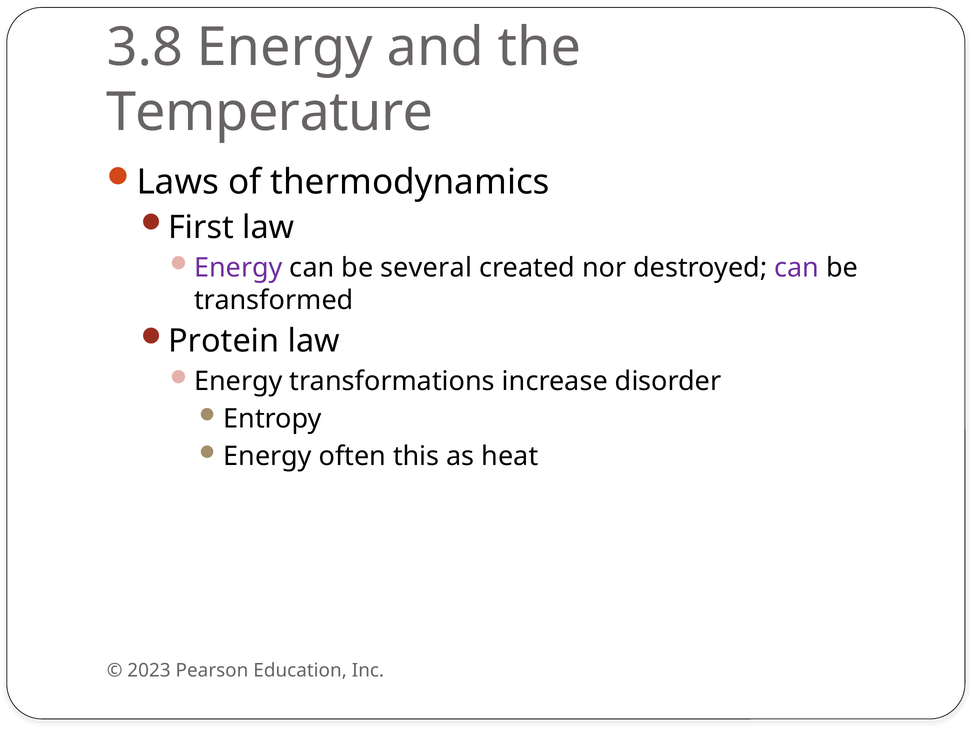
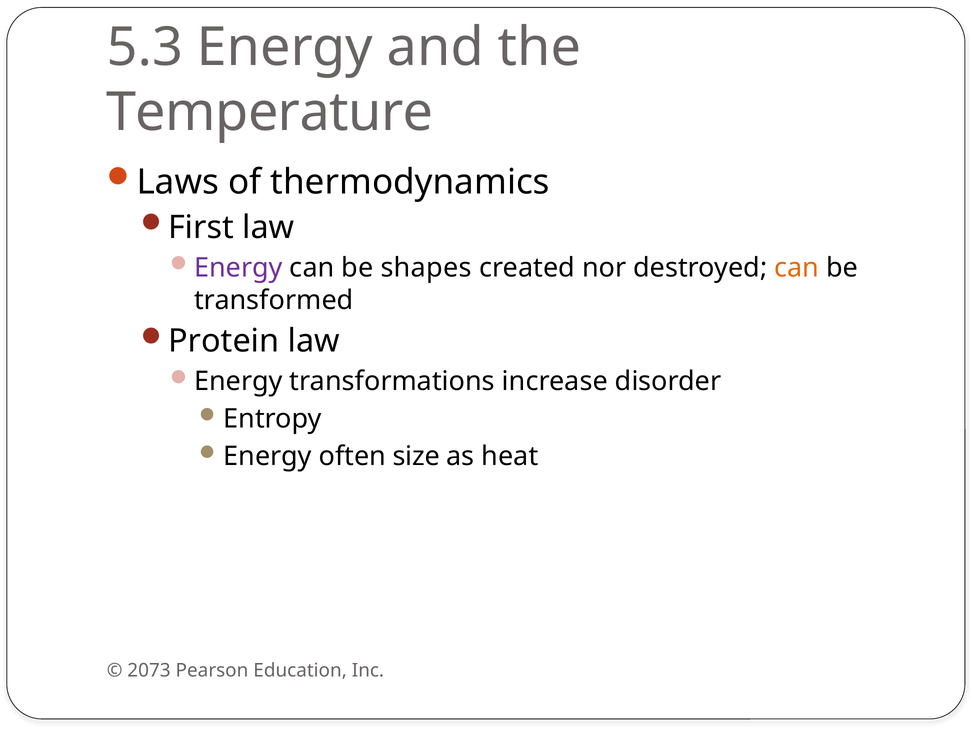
3.8: 3.8 -> 5.3
several: several -> shapes
can at (797, 268) colour: purple -> orange
this: this -> size
2023: 2023 -> 2073
